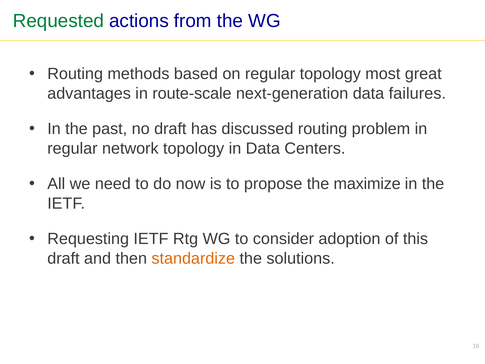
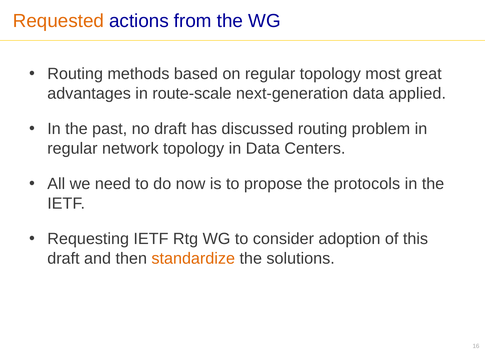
Requested colour: green -> orange
failures: failures -> applied
maximize: maximize -> protocols
